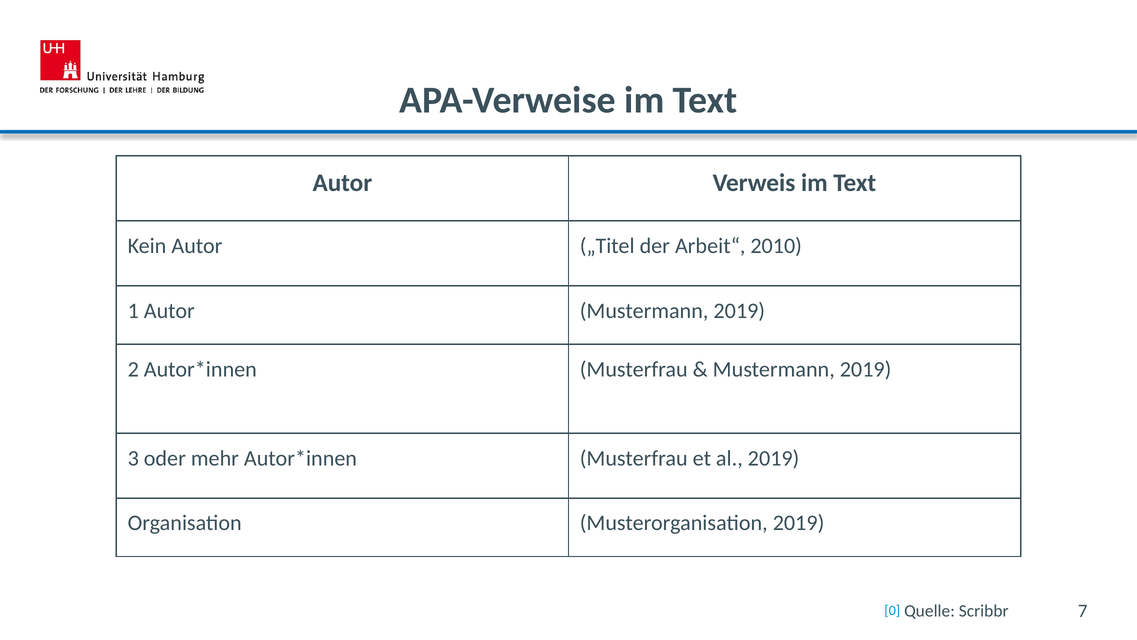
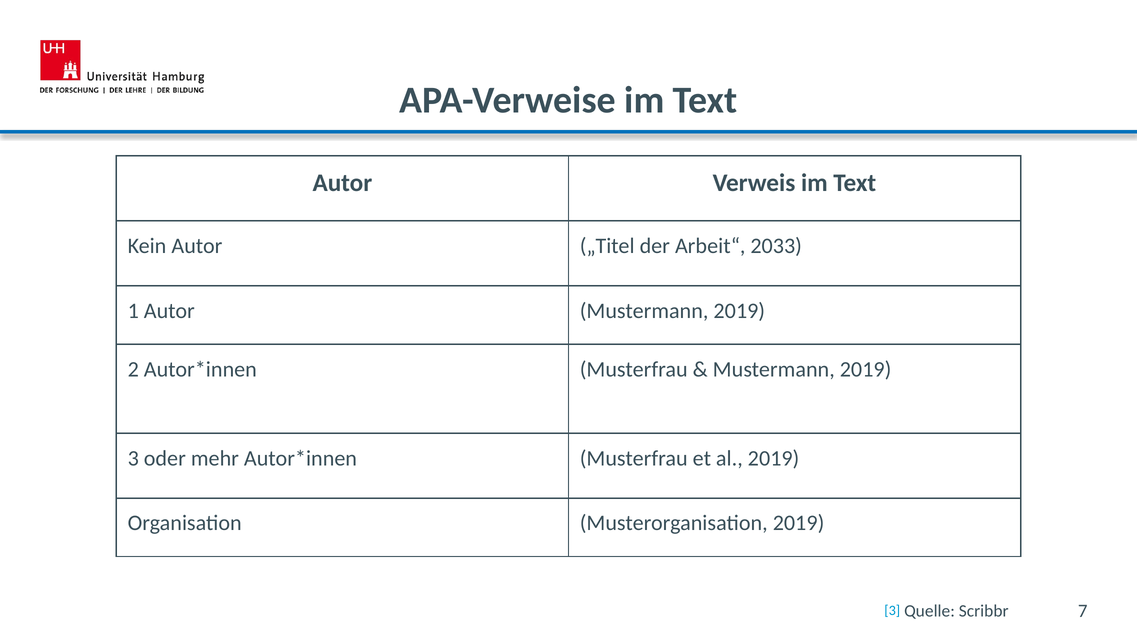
2010: 2010 -> 2033
0 at (892, 610): 0 -> 3
